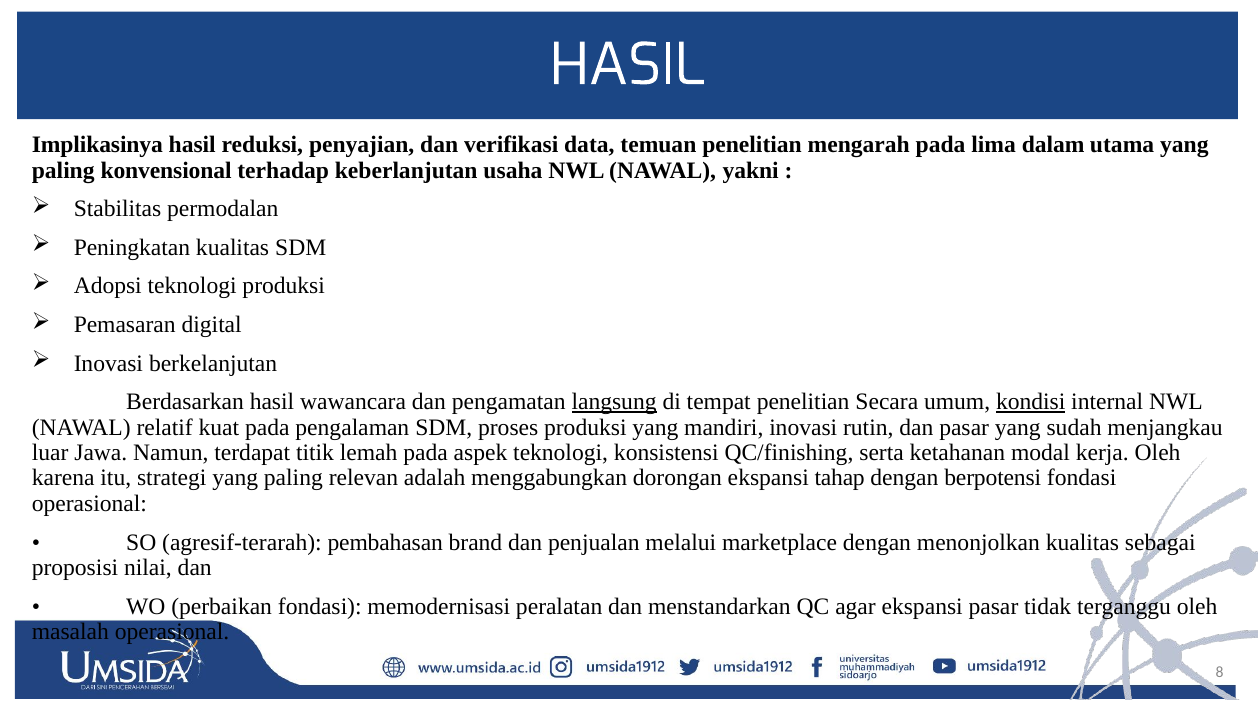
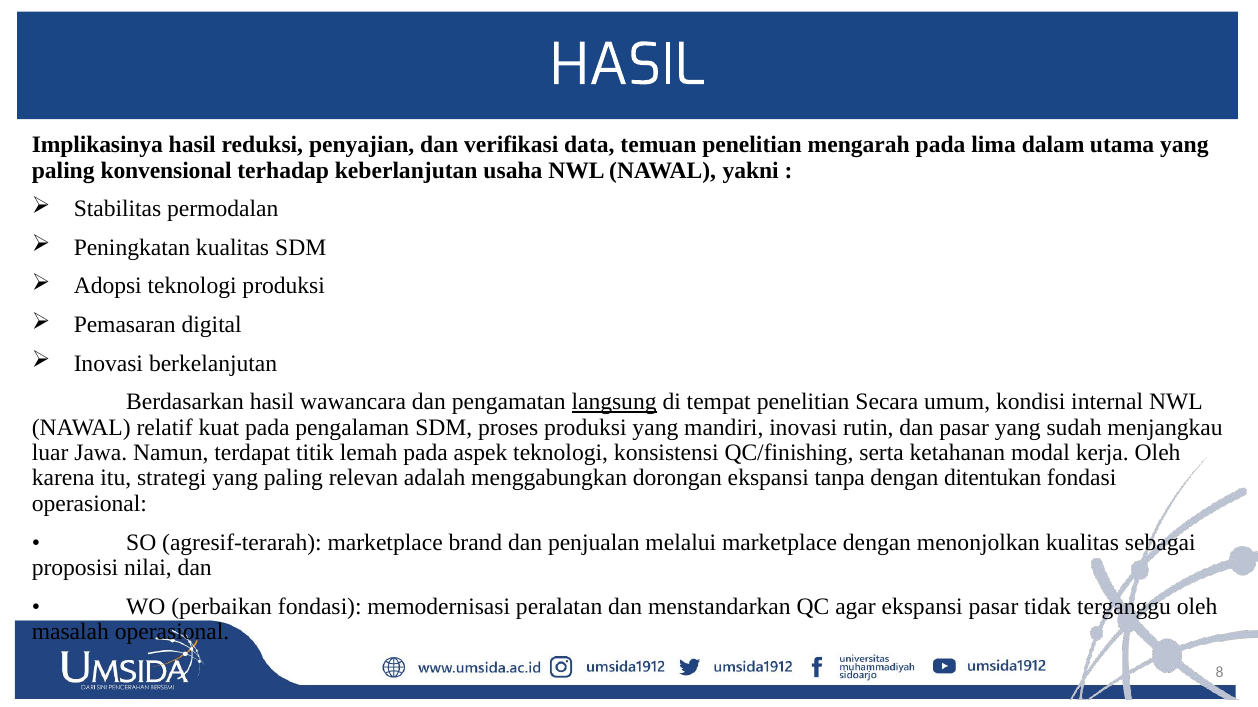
kondisi underline: present -> none
tahap: tahap -> tanpa
berpotensi: berpotensi -> ditentukan
agresif-terarah pembahasan: pembahasan -> marketplace
